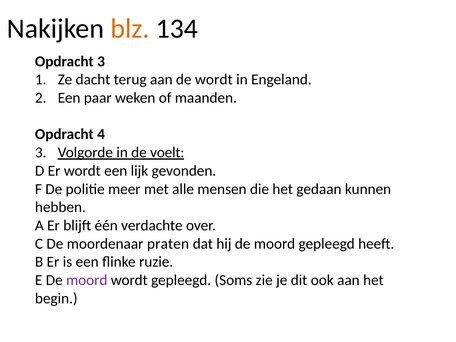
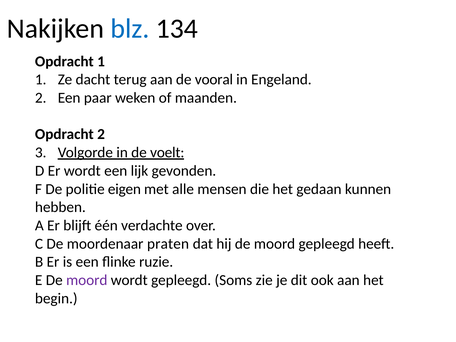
blz colour: orange -> blue
Opdracht 3: 3 -> 1
de wordt: wordt -> vooral
Opdracht 4: 4 -> 2
meer: meer -> eigen
